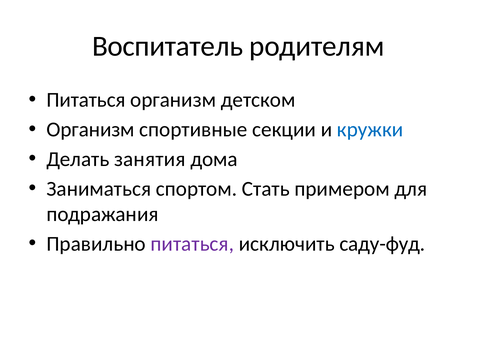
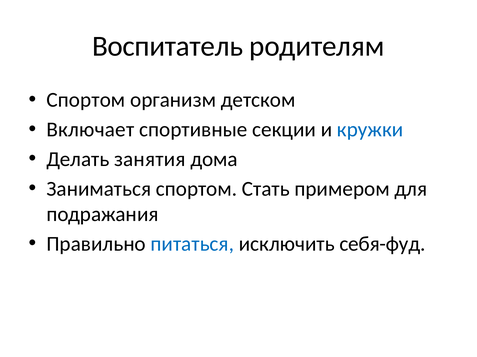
Питаться at (86, 100): Питаться -> Спортом
Организм at (91, 130): Организм -> Включает
питаться at (192, 244) colour: purple -> blue
саду-фуд: саду-фуд -> себя-фуд
